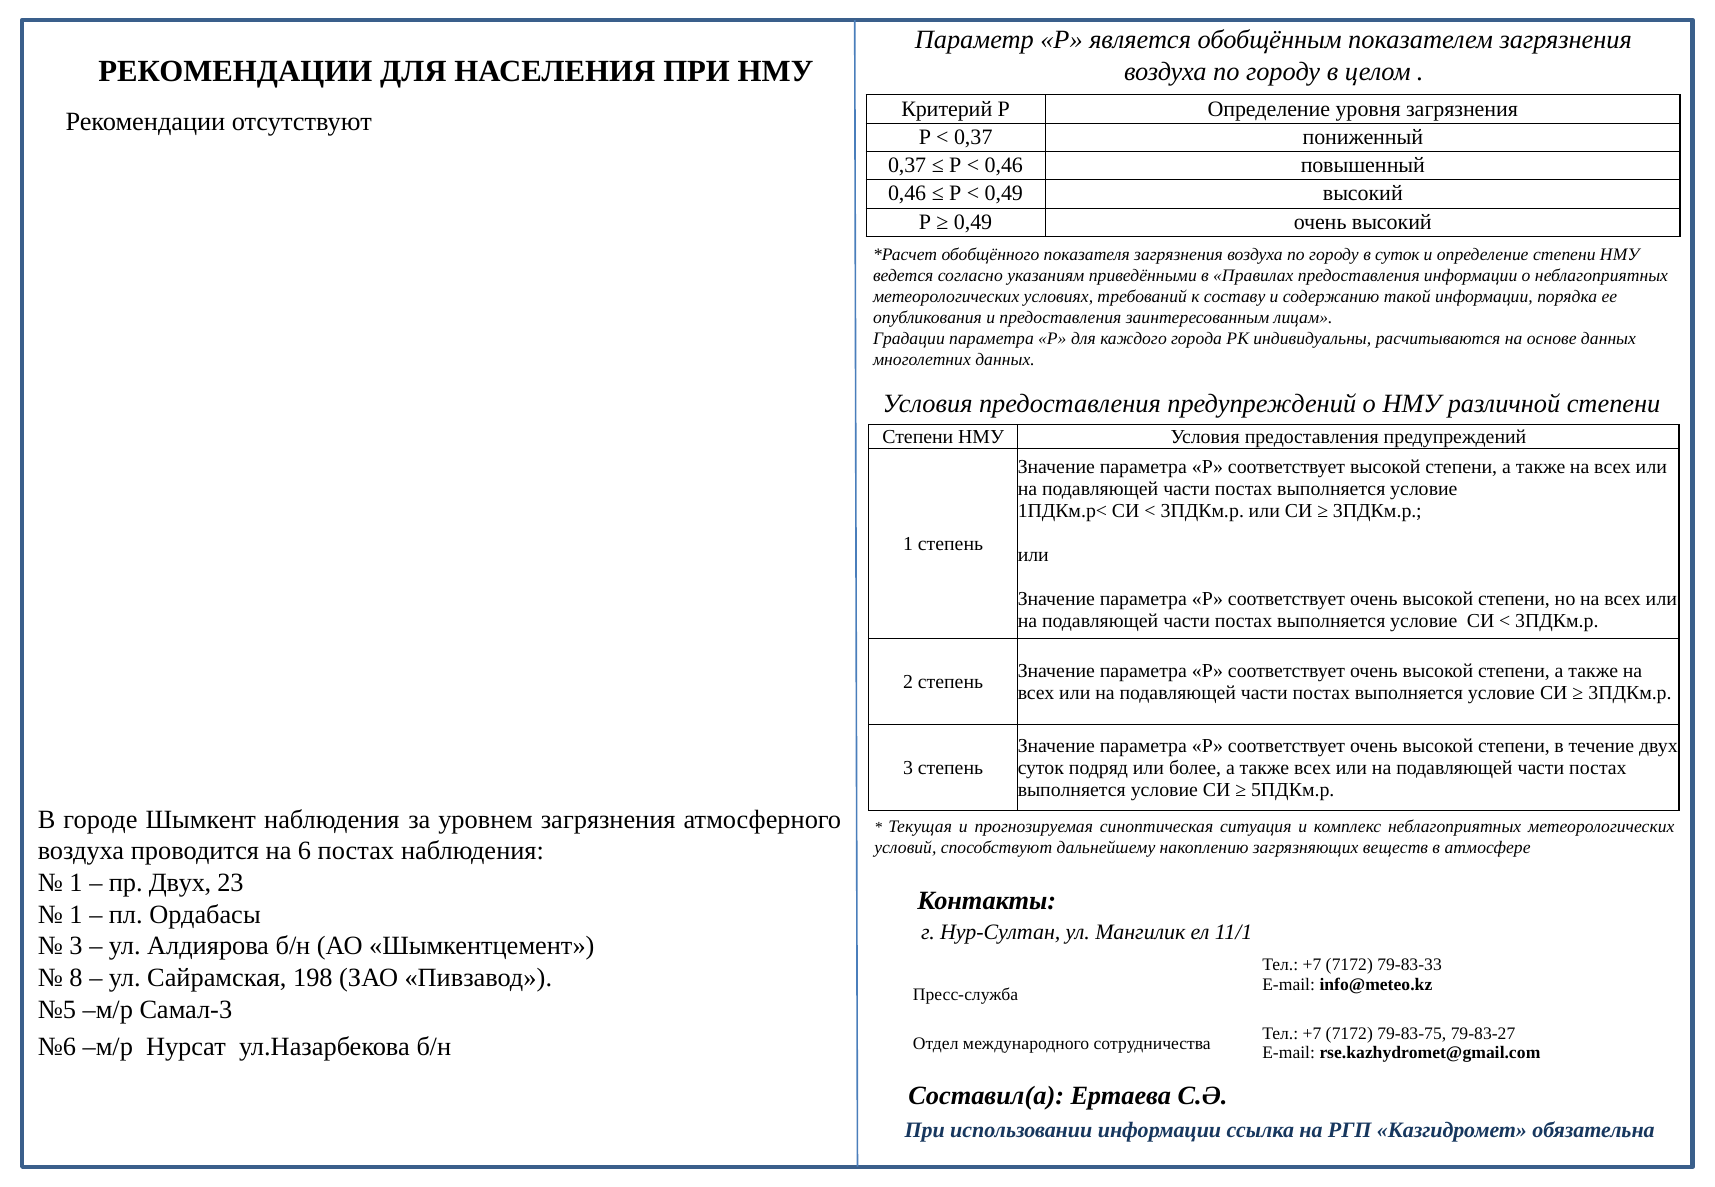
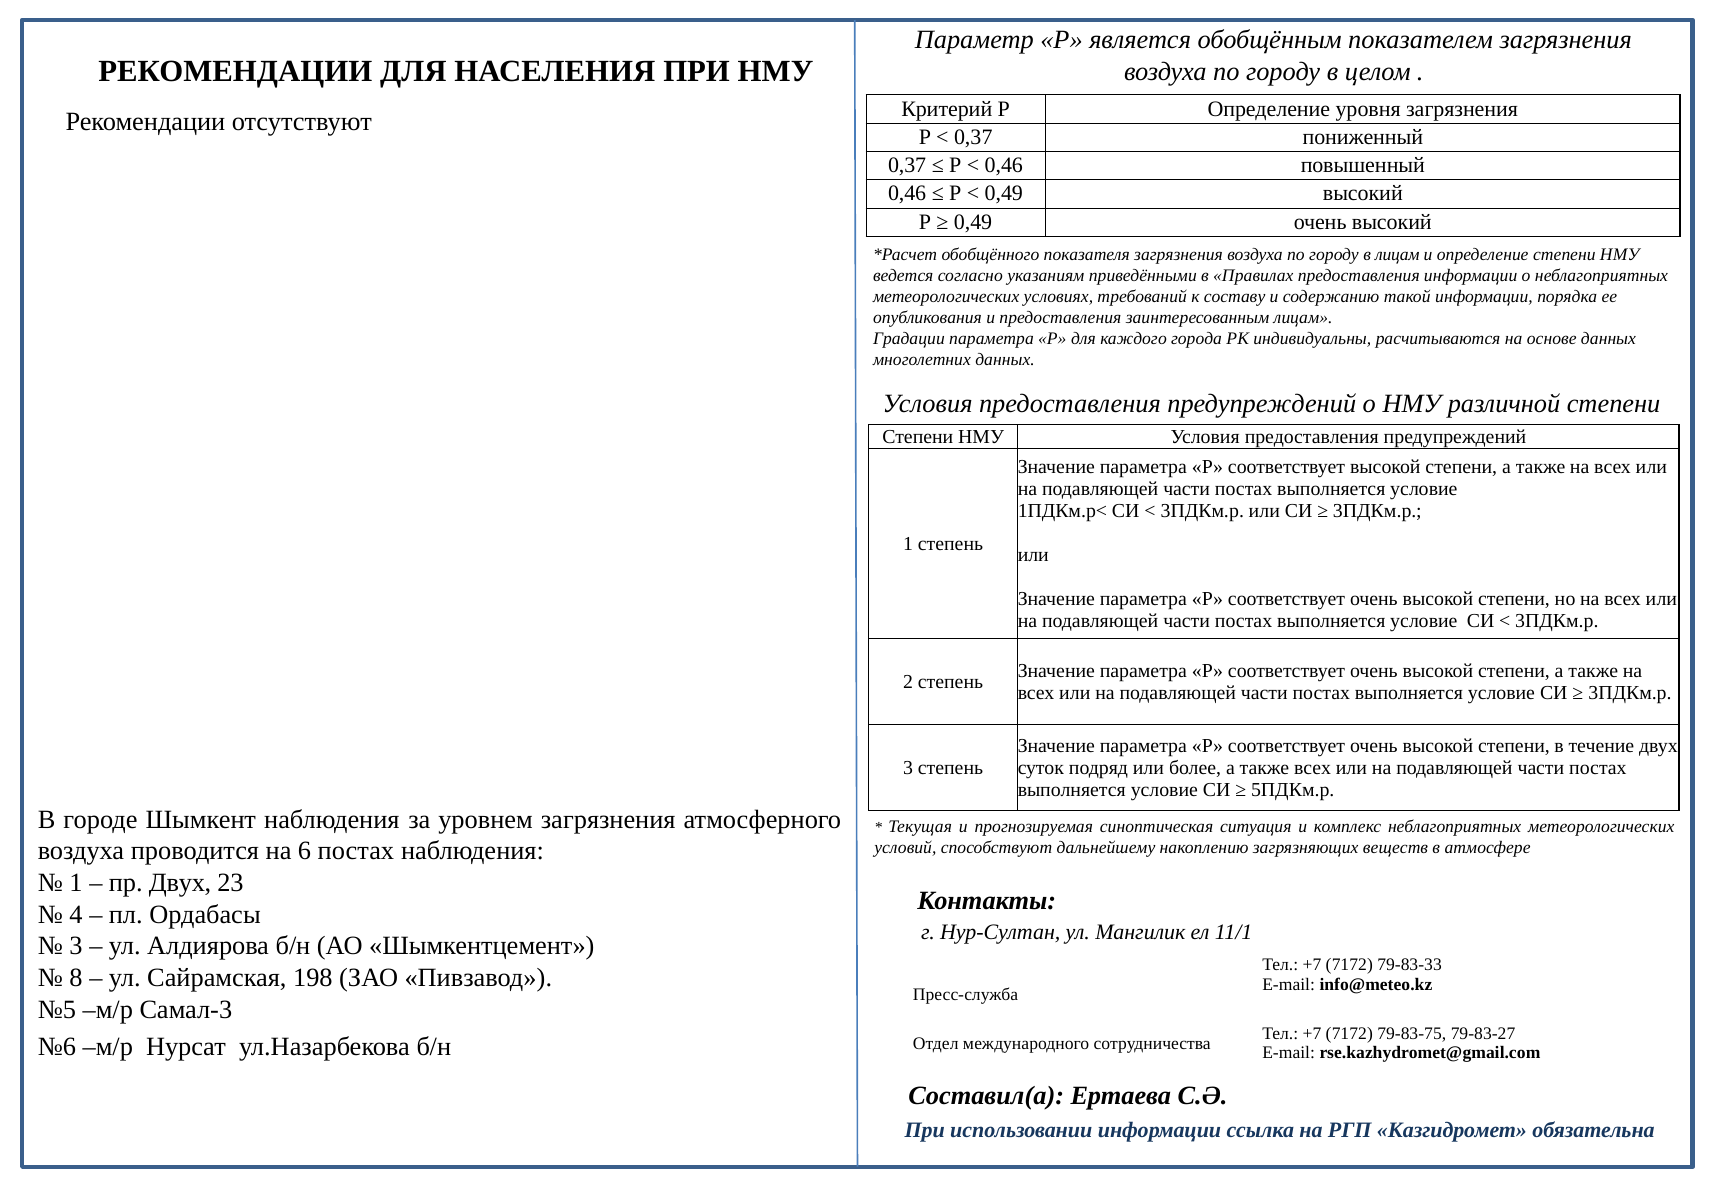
в суток: суток -> лицам
1 at (76, 915): 1 -> 4
